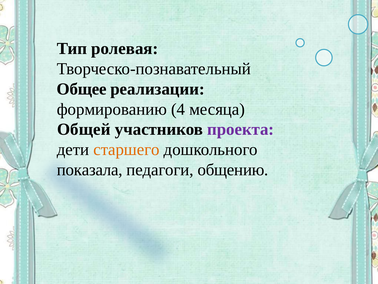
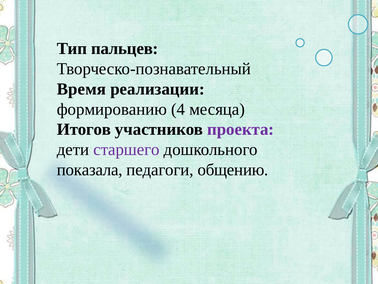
ролевая: ролевая -> пальцев
Общее: Общее -> Время
Общей: Общей -> Итогов
старшего colour: orange -> purple
